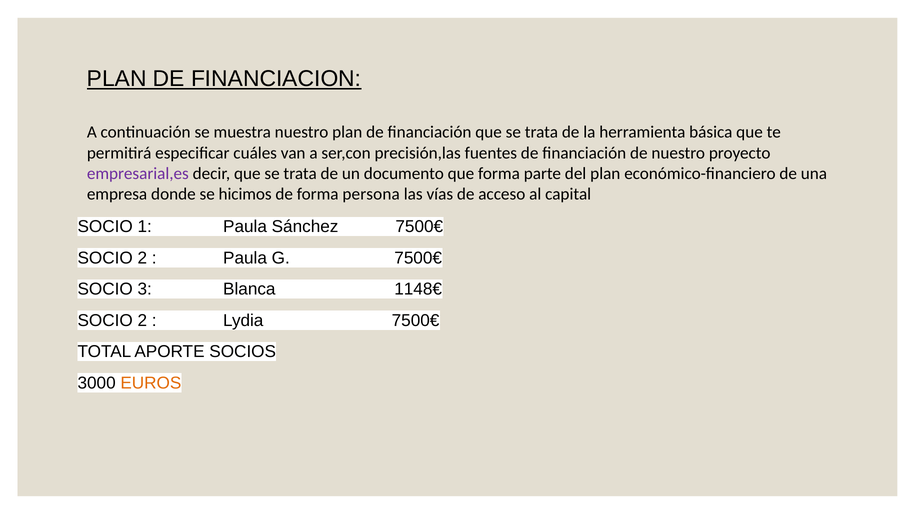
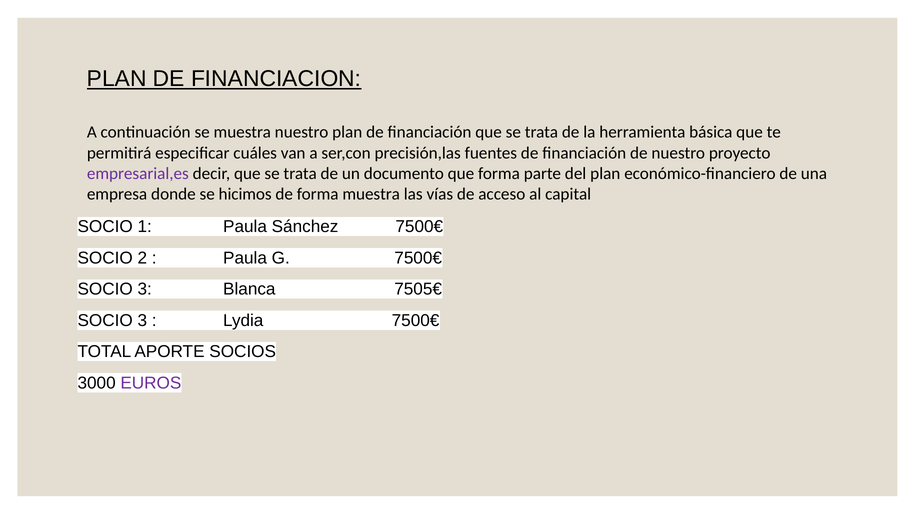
forma persona: persona -> muestra
1148€: 1148€ -> 7505€
2 at (142, 321): 2 -> 3
EUROS colour: orange -> purple
